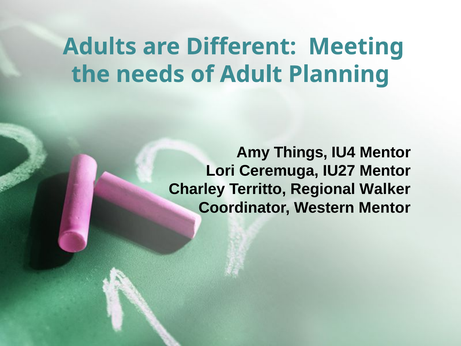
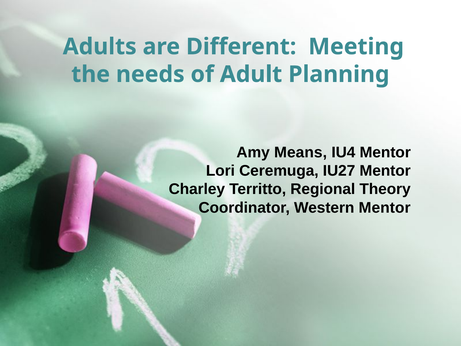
Things: Things -> Means
Walker: Walker -> Theory
